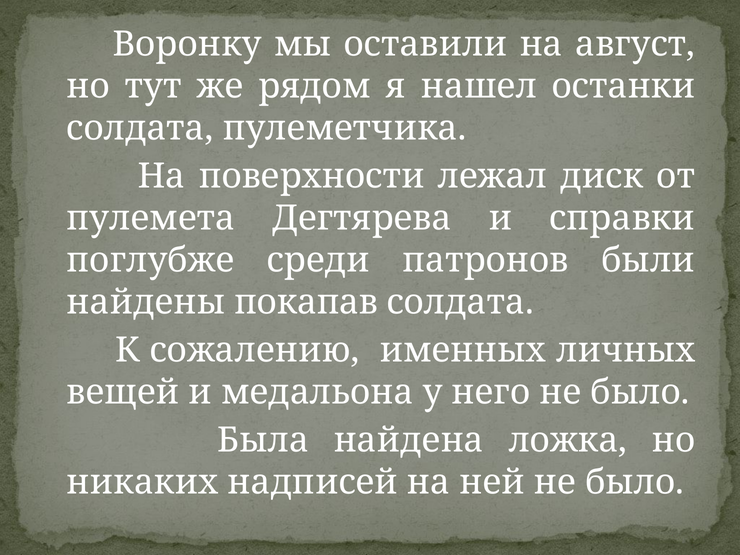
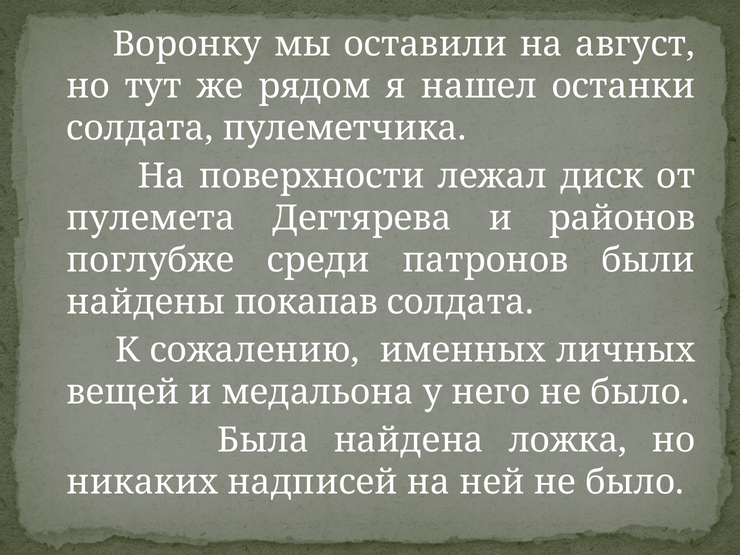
справки: справки -> районов
